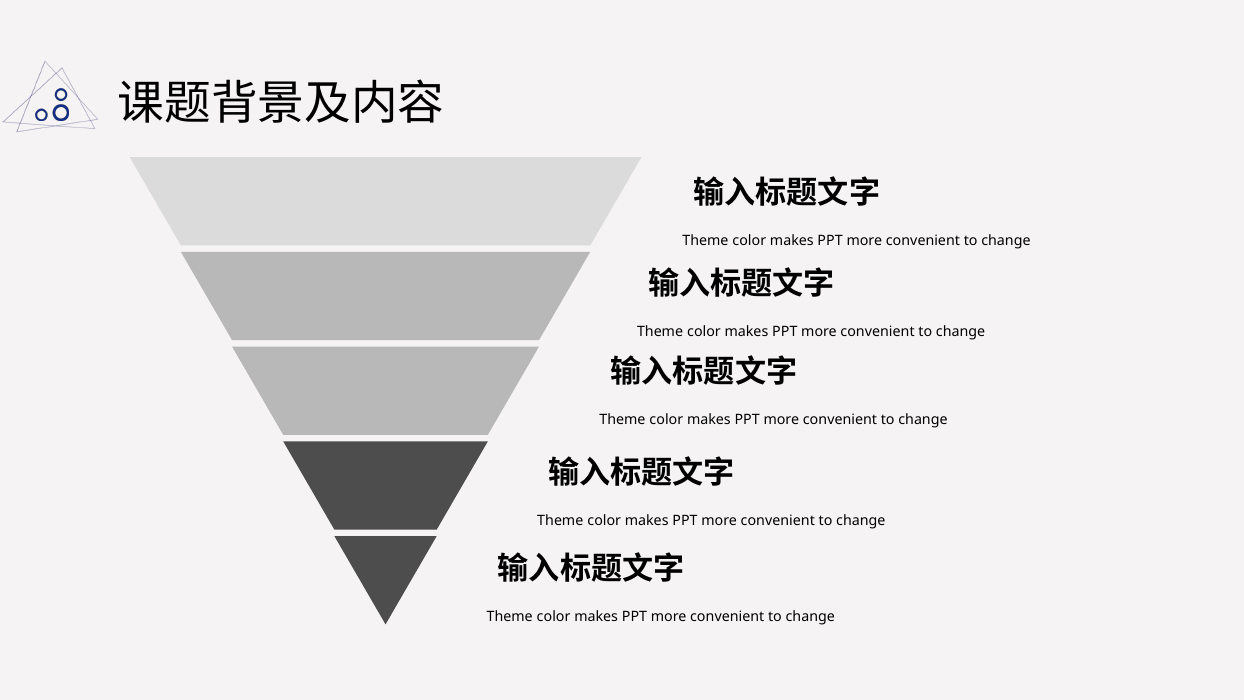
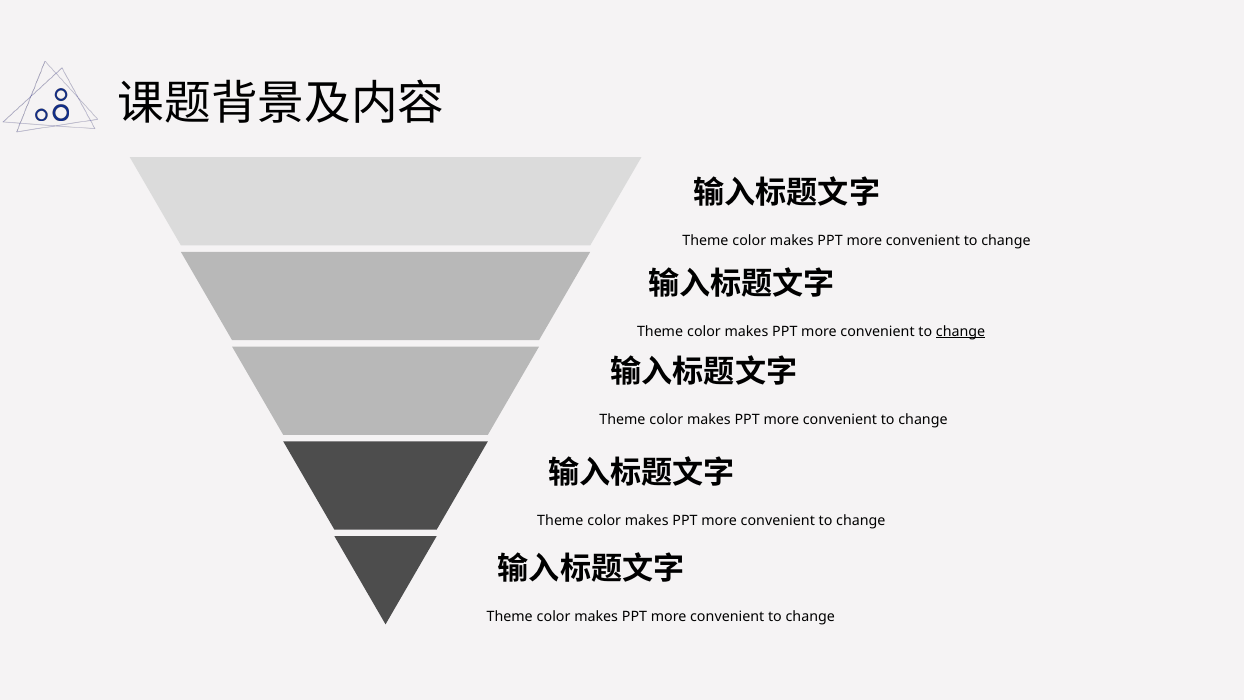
change at (961, 331) underline: none -> present
